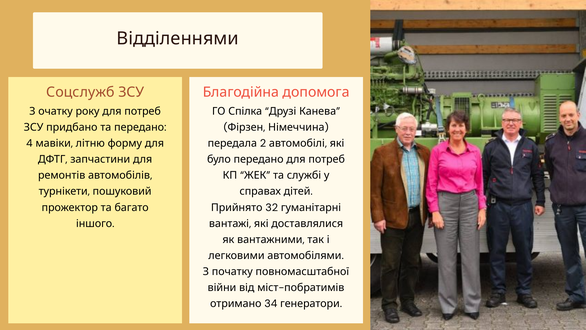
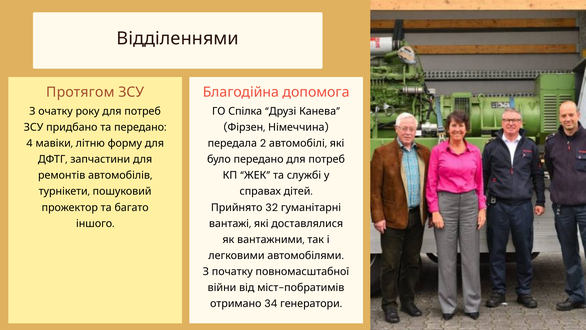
Соцслужб: Соцслужб -> Протягом
